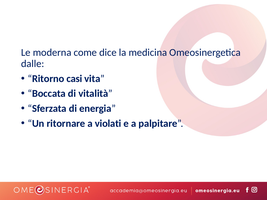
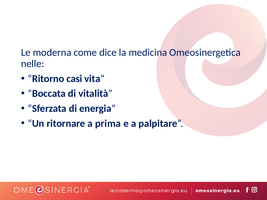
dalle: dalle -> nelle
violati: violati -> prima
